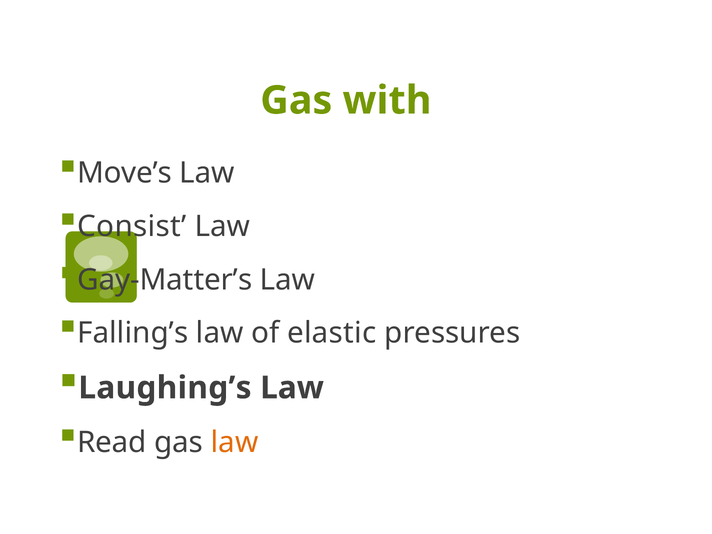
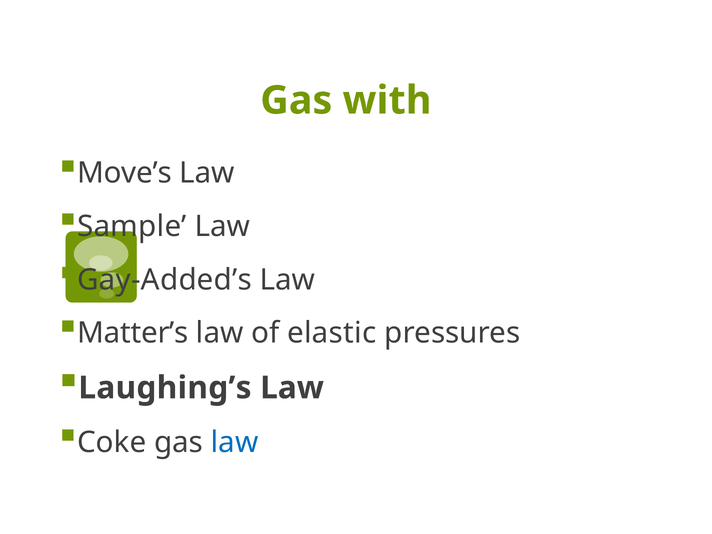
Consist: Consist -> Sample
Gay-Matter’s: Gay-Matter’s -> Gay-Added’s
Falling’s: Falling’s -> Matter’s
Read: Read -> Coke
law at (235, 442) colour: orange -> blue
